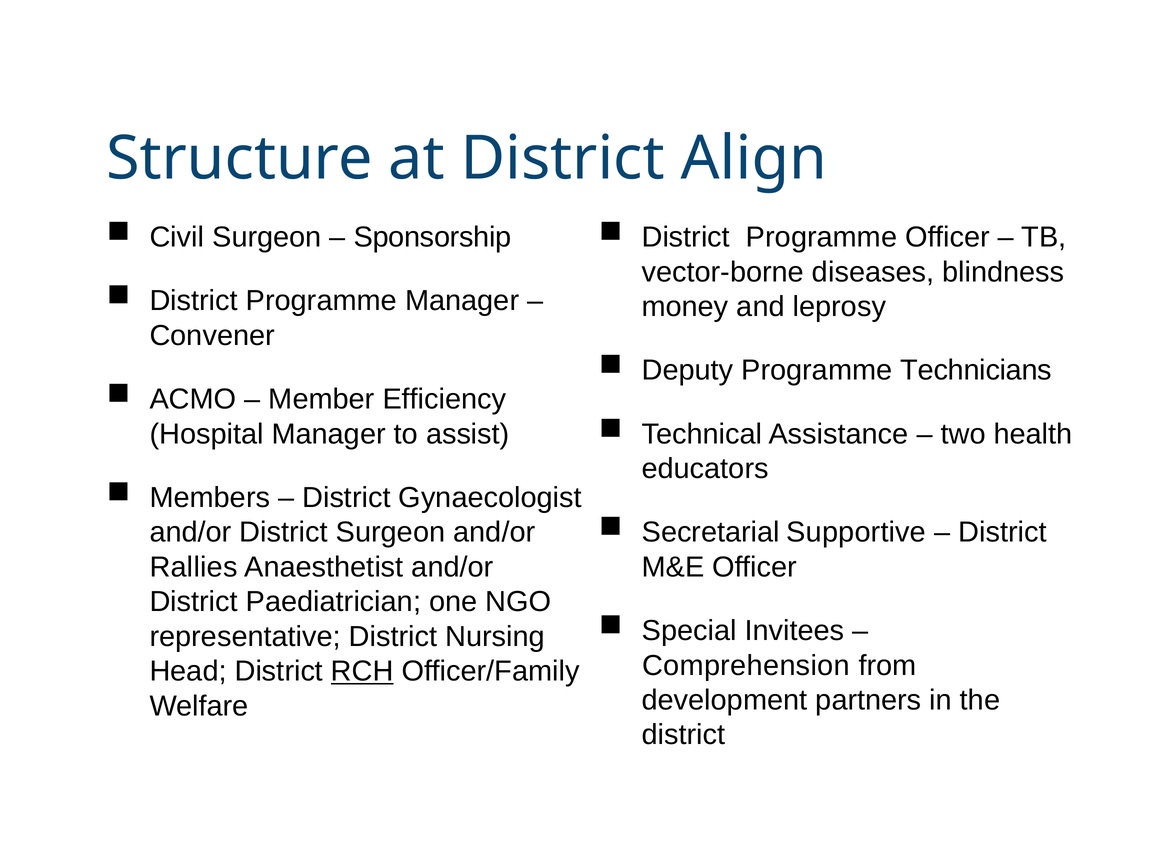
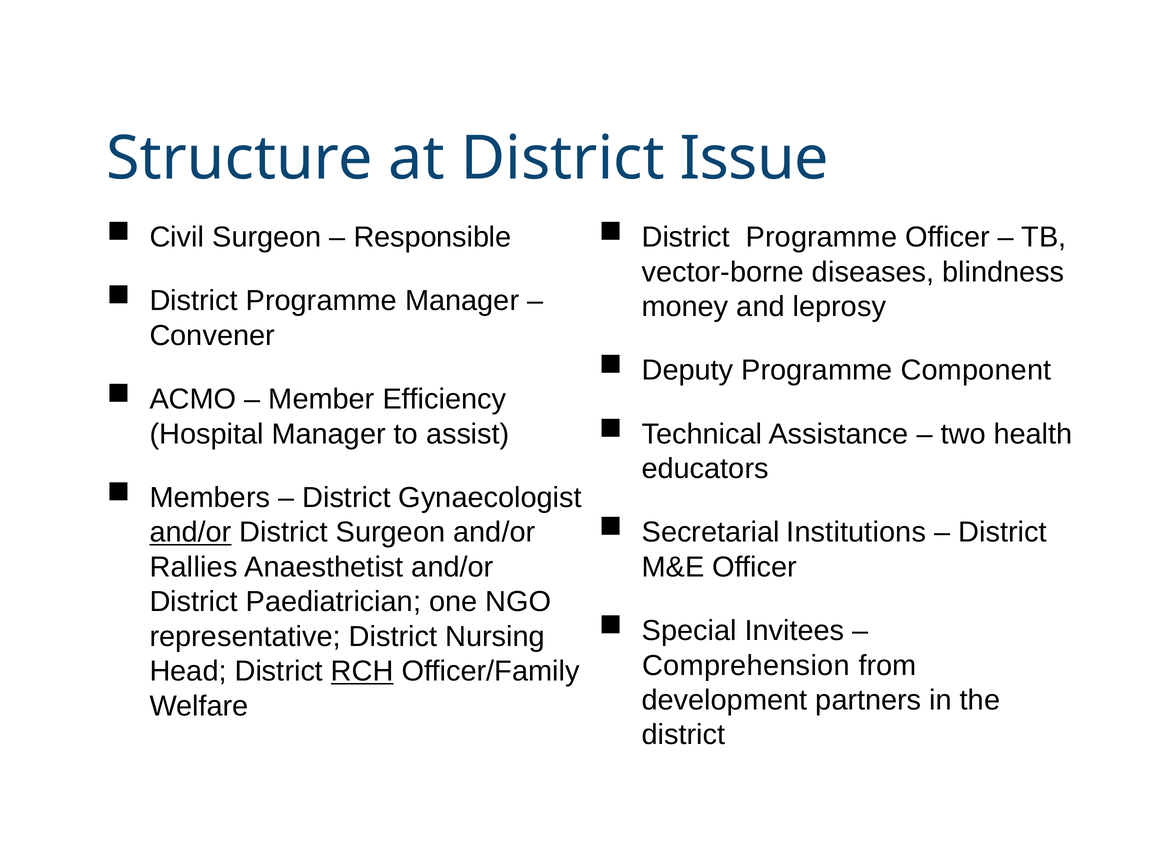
Align: Align -> Issue
Sponsorship: Sponsorship -> Responsible
Technicians: Technicians -> Component
Supportive: Supportive -> Institutions
and/or at (191, 533) underline: none -> present
